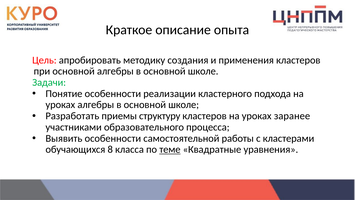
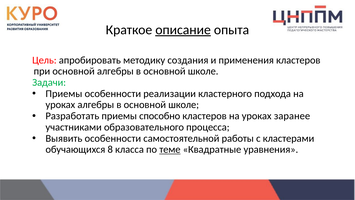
описание underline: none -> present
Понятие at (64, 93): Понятие -> Приемы
структуру: структуру -> способно
